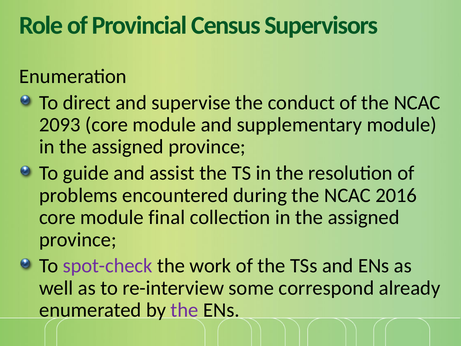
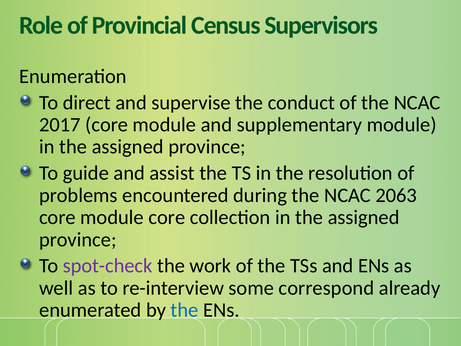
2093: 2093 -> 2017
2016: 2016 -> 2063
module final: final -> core
the at (185, 310) colour: purple -> blue
